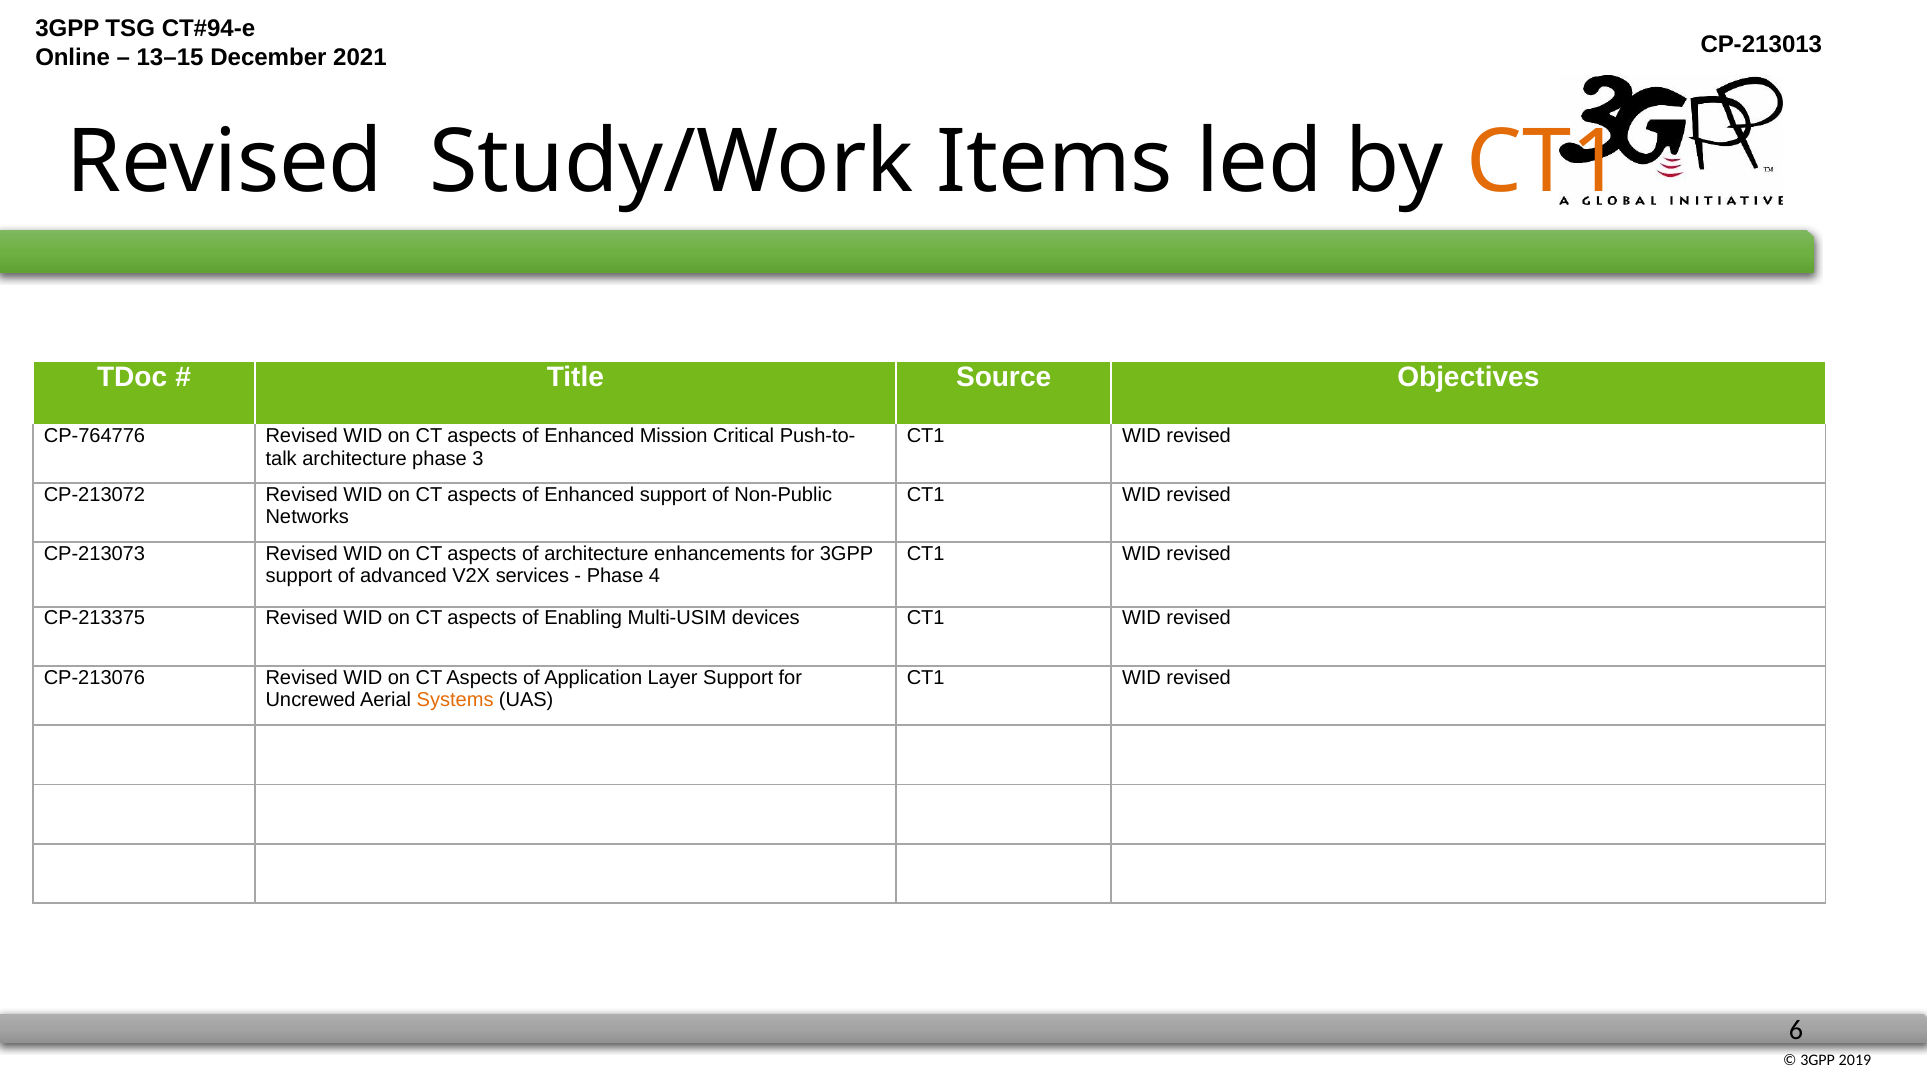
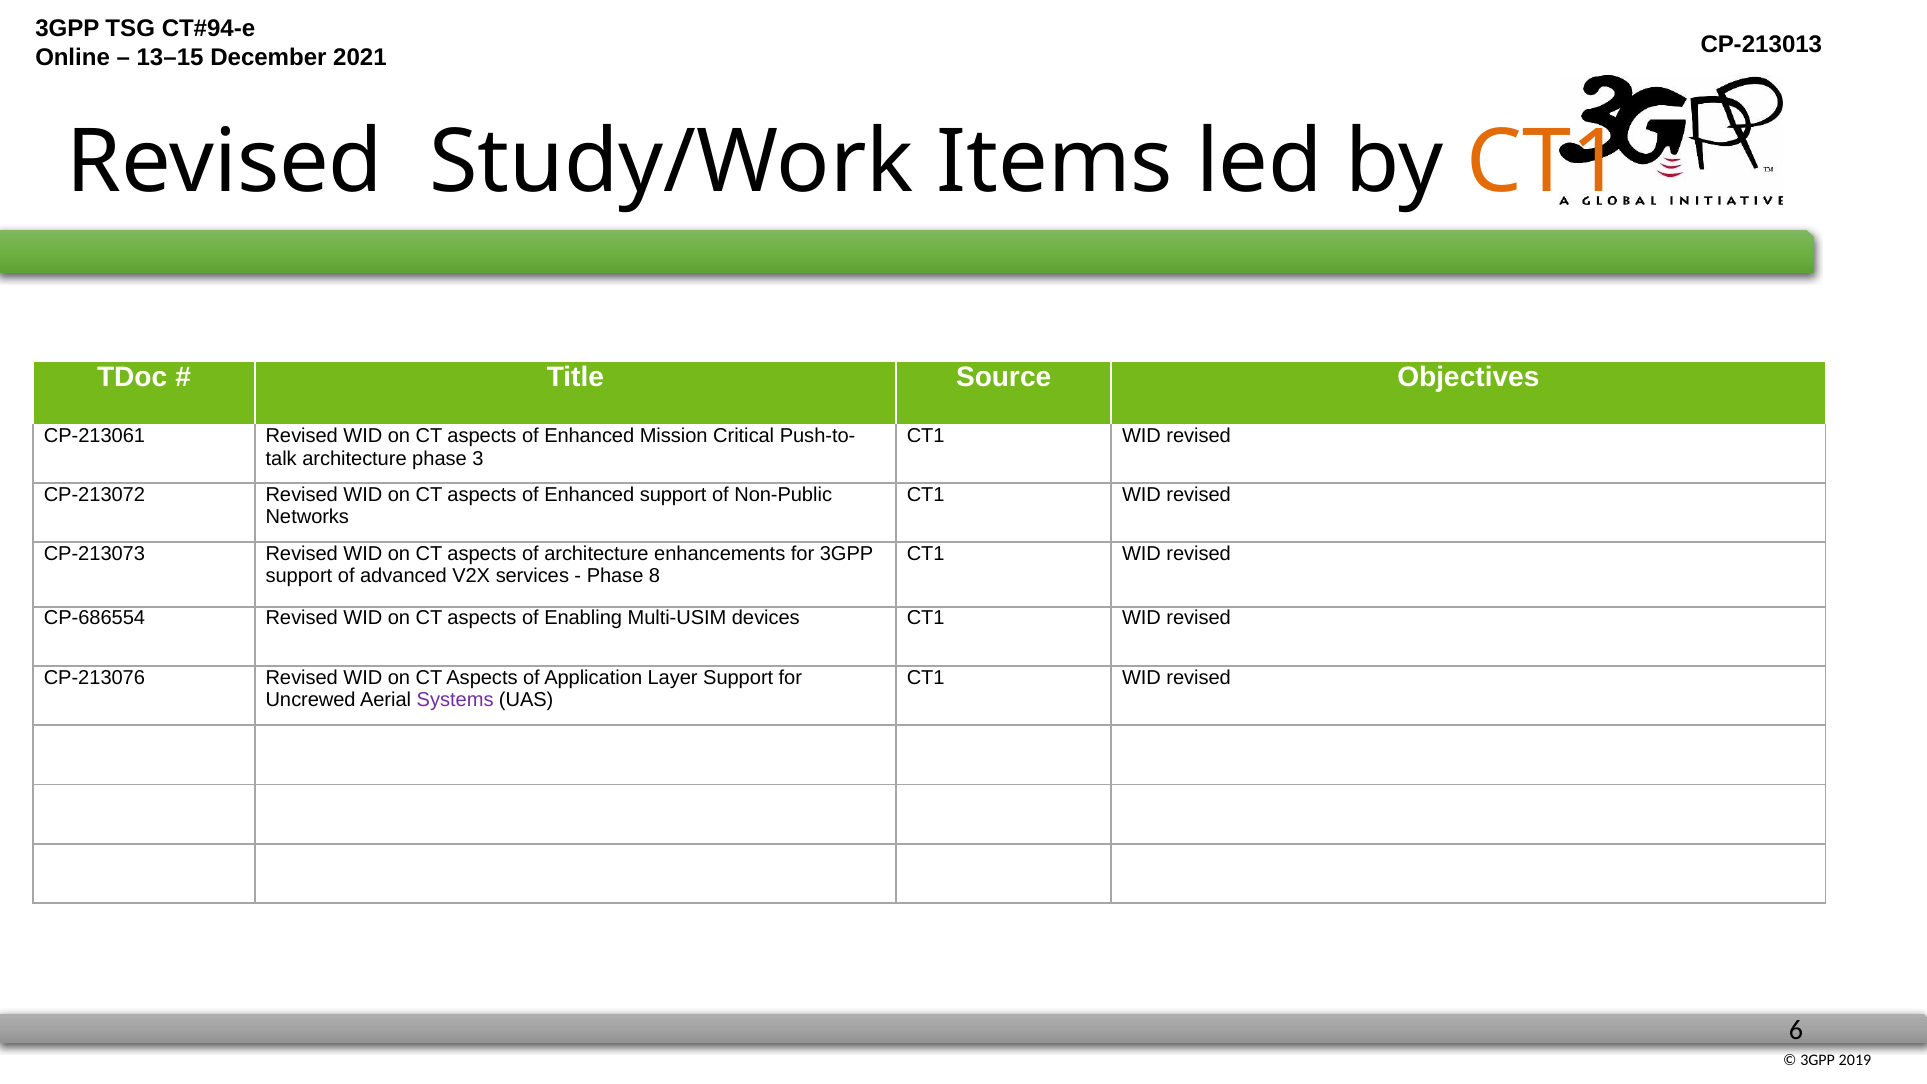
CP-764776: CP-764776 -> CP-213061
4: 4 -> 8
CP-213375: CP-213375 -> CP-686554
Systems colour: orange -> purple
